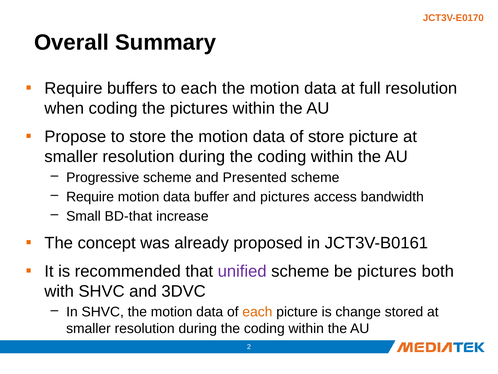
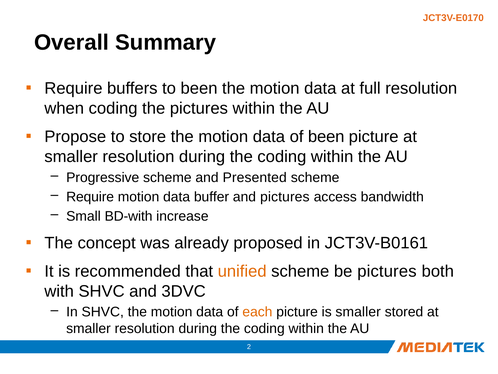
to each: each -> been
of store: store -> been
BD-that: BD-that -> BD-with
unified colour: purple -> orange
is change: change -> smaller
